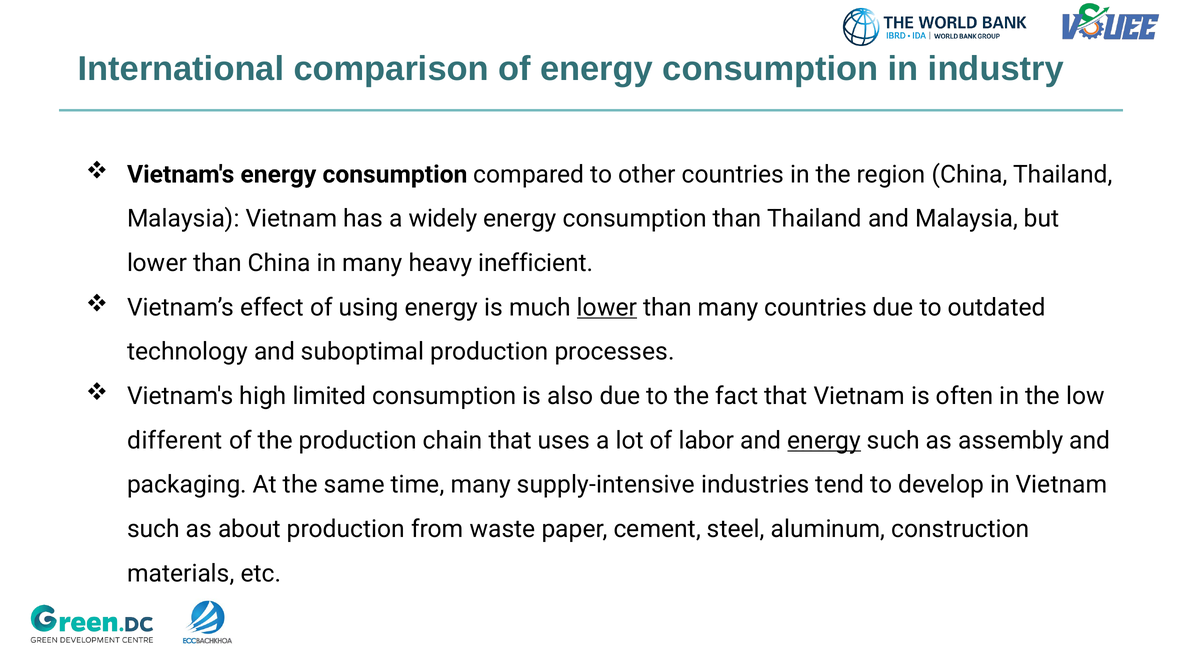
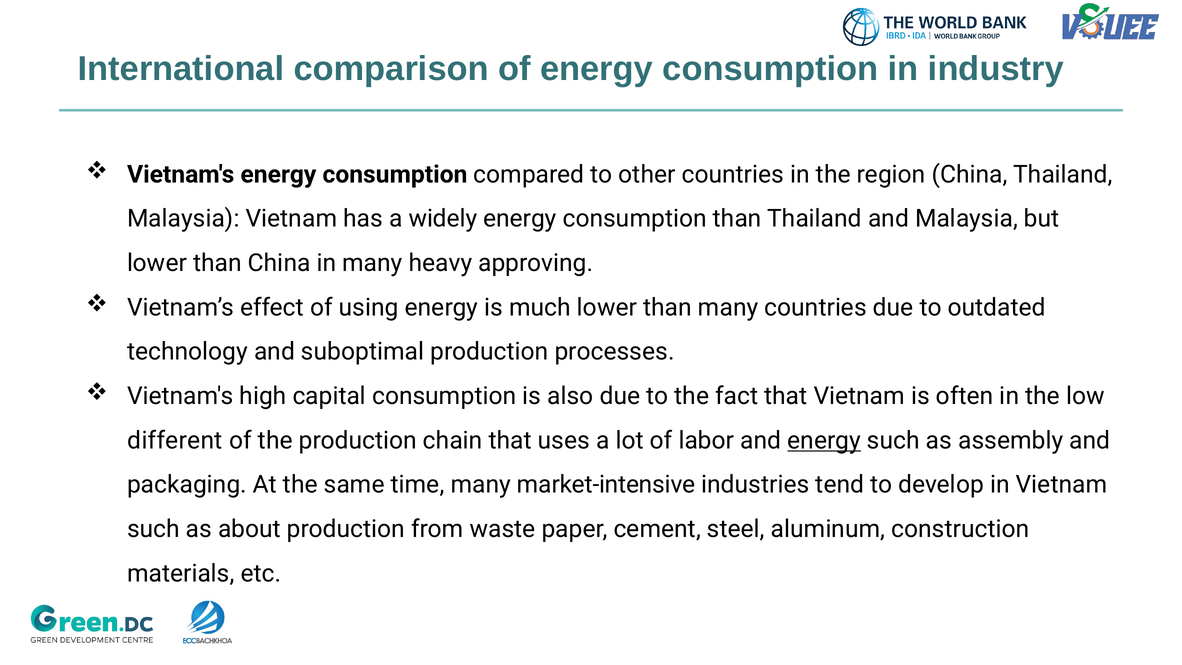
inefficient: inefficient -> approving
lower at (607, 307) underline: present -> none
limited: limited -> capital
supply-intensive: supply-intensive -> market-intensive
